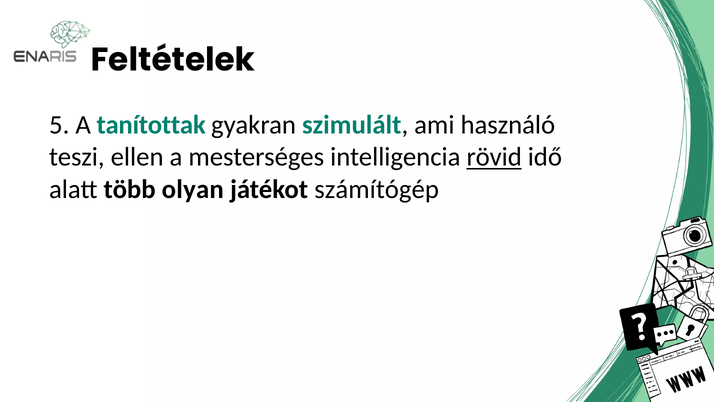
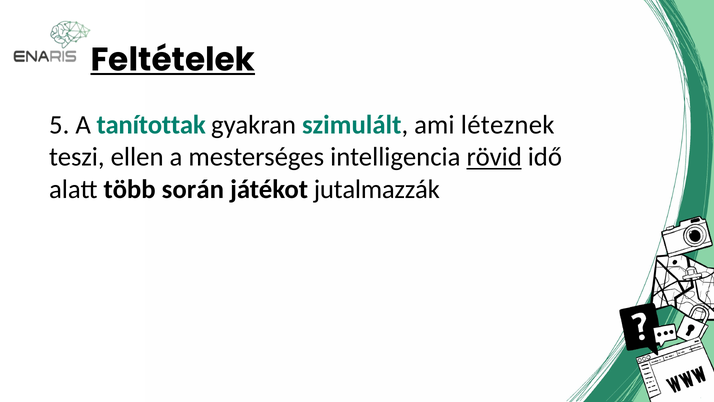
Feltételek underline: none -> present
használó: használó -> léteznek
olyan: olyan -> során
számítógép: számítógép -> jutalmazzák
